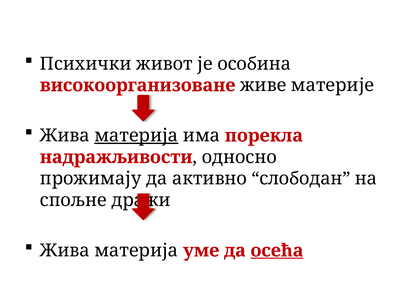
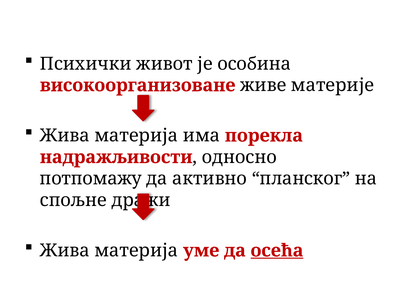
материја at (136, 136) underline: present -> none
прожимају: прожимају -> потпомажу
слободан: слободан -> планског
